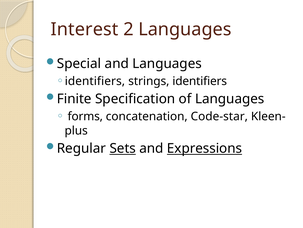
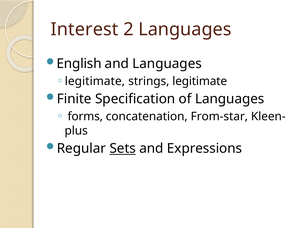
Special: Special -> English
identifiers at (95, 81): identifiers -> legitimate
strings identifiers: identifiers -> legitimate
Code-star: Code-star -> From-star
Expressions underline: present -> none
